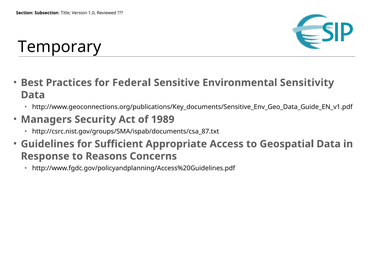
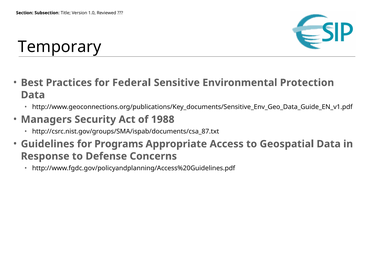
Sensitivity: Sensitivity -> Protection
1989: 1989 -> 1988
Sufficient: Sufficient -> Programs
Reasons: Reasons -> Defense
